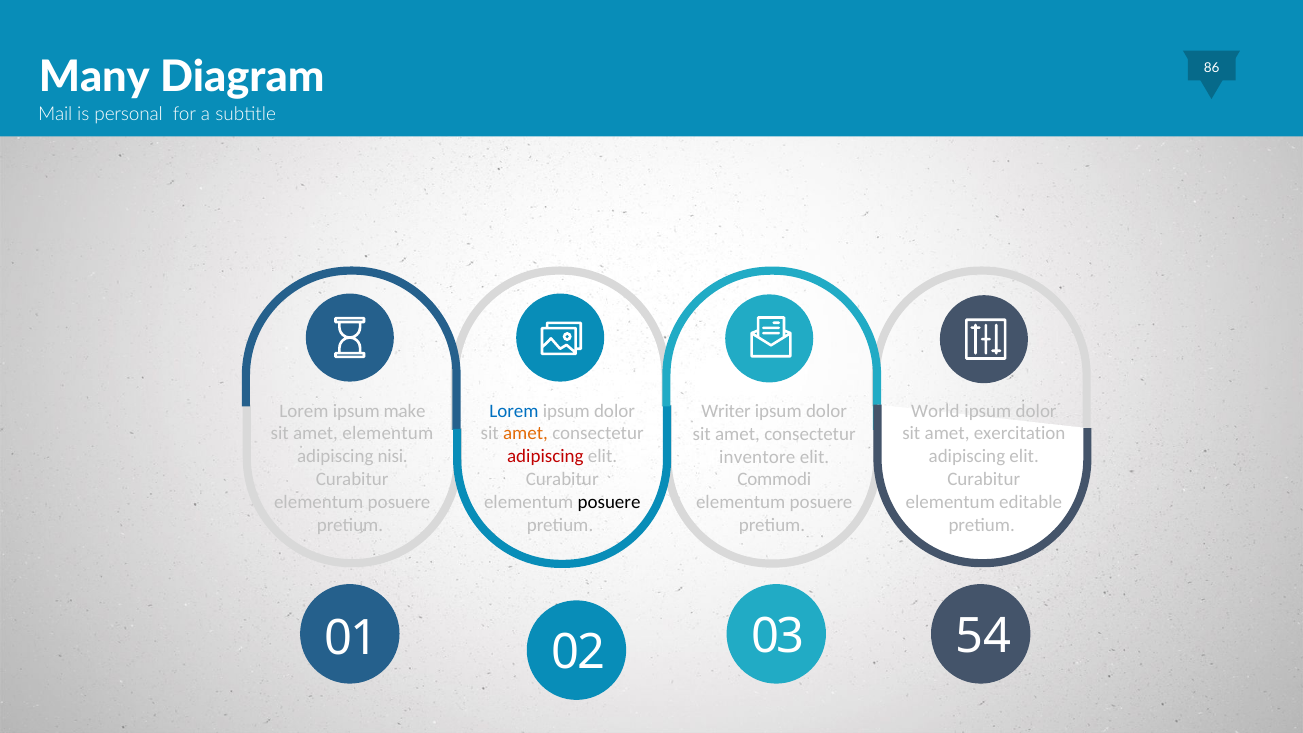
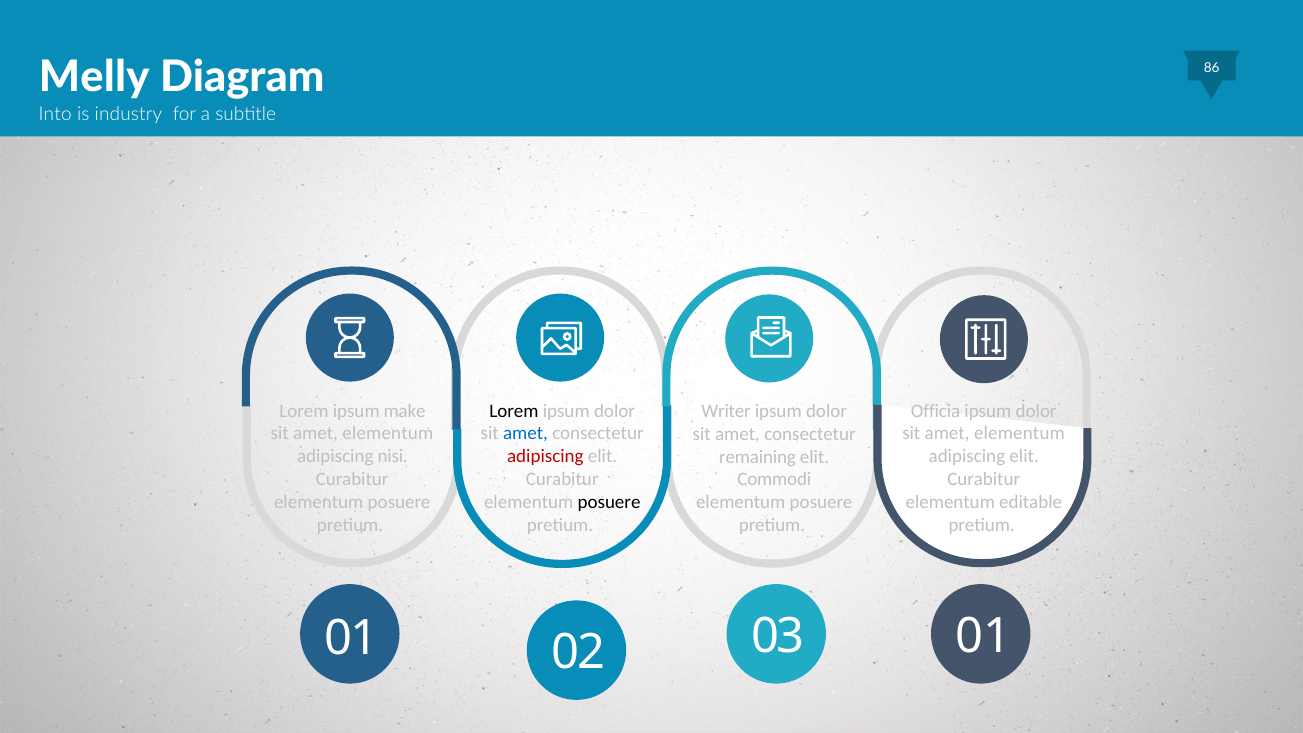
Many: Many -> Melly
Mail: Mail -> Into
personal: personal -> industry
Lorem at (514, 411) colour: blue -> black
World: World -> Officia
amet at (526, 434) colour: orange -> blue
exercitation at (1020, 434): exercitation -> elementum
inventore: inventore -> remaining
01 54: 54 -> 01
